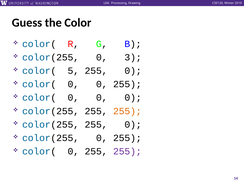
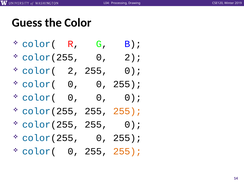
0 3: 3 -> 2
color( 5: 5 -> 2
255 at (127, 151) colour: purple -> orange
